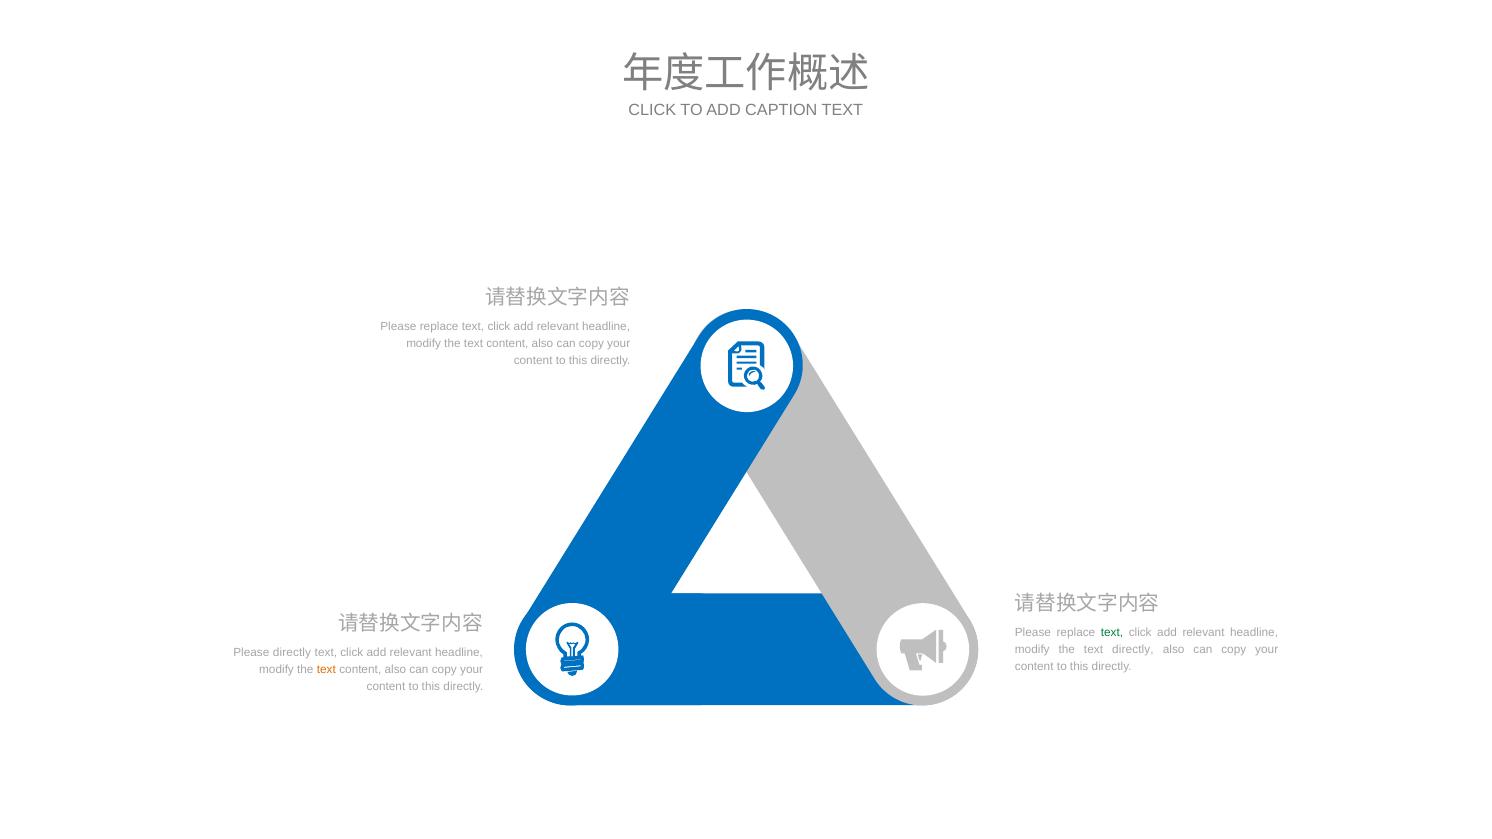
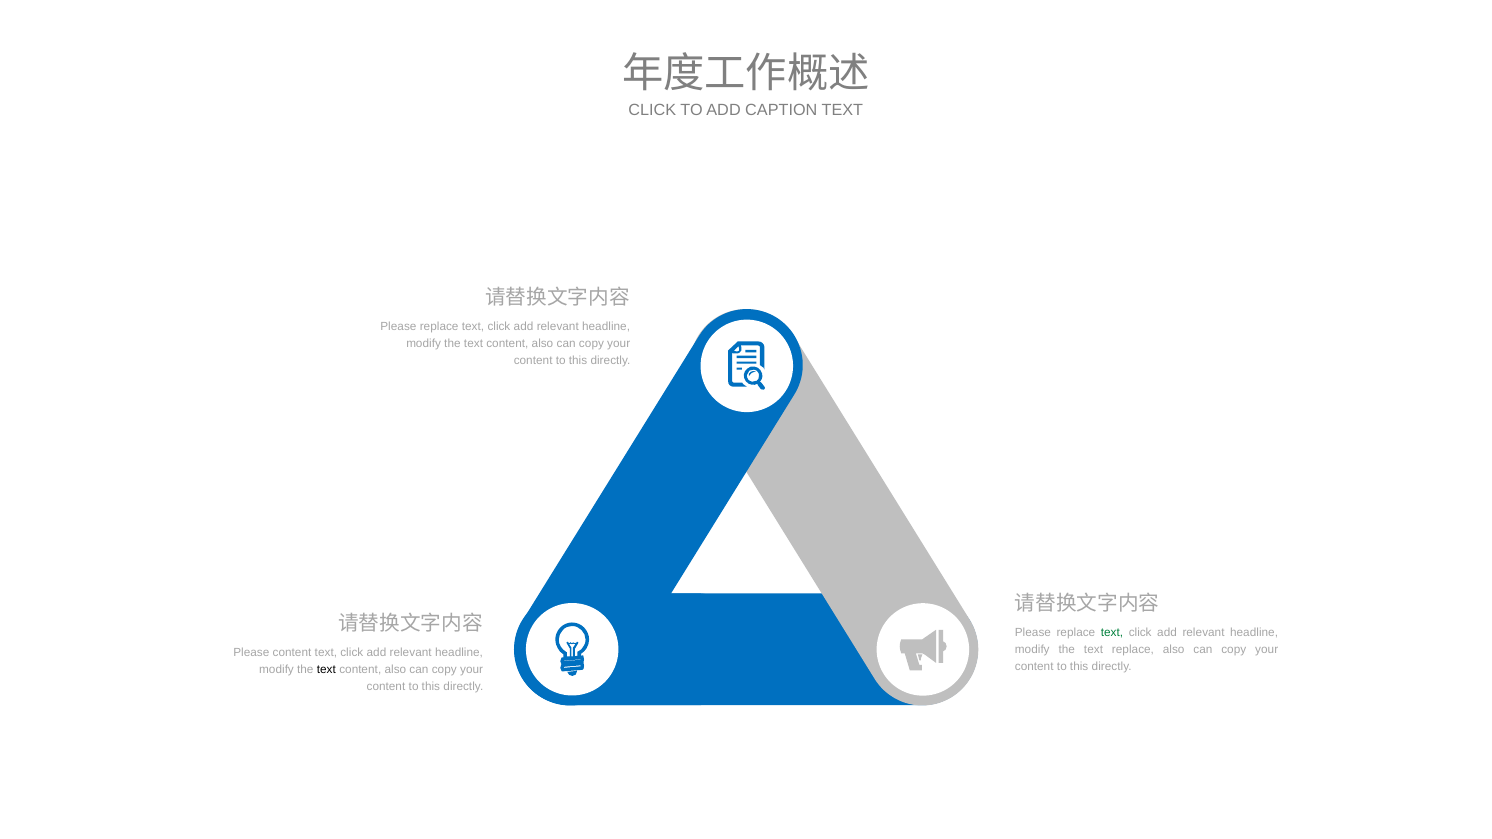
text directly: directly -> replace
Please directly: directly -> content
text at (326, 669) colour: orange -> black
